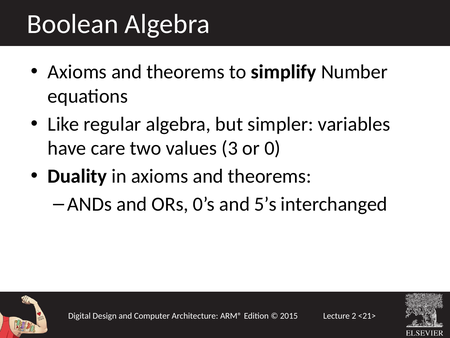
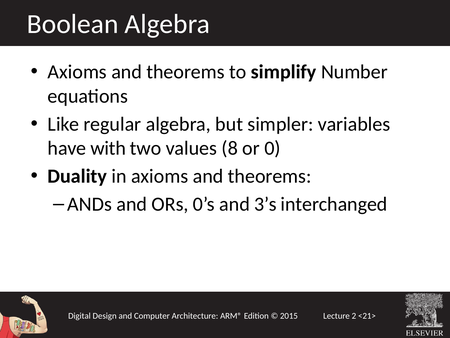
care: care -> with
3: 3 -> 8
5’s: 5’s -> 3’s
